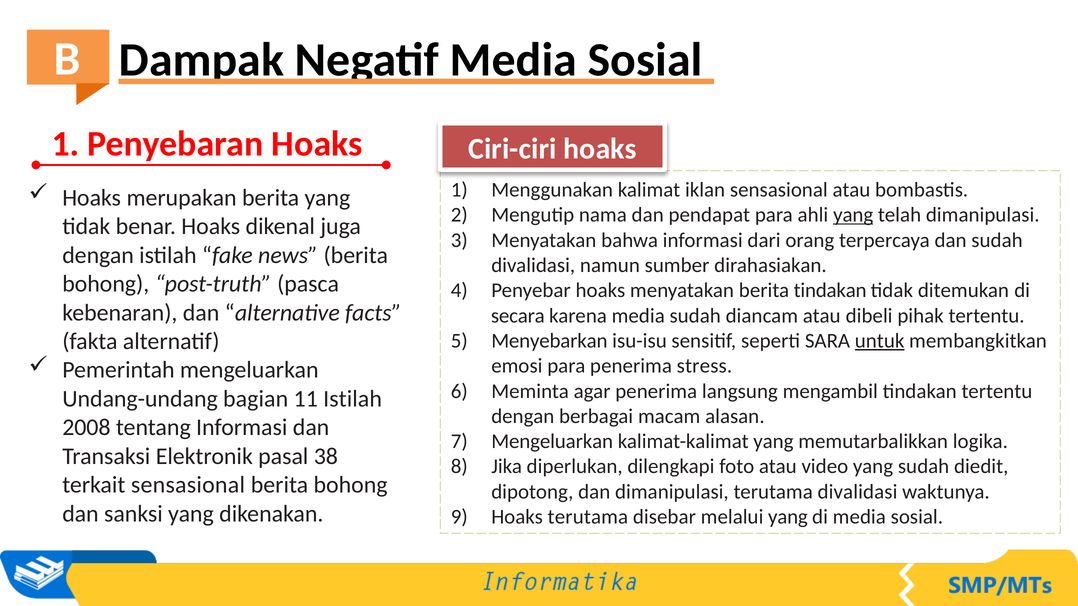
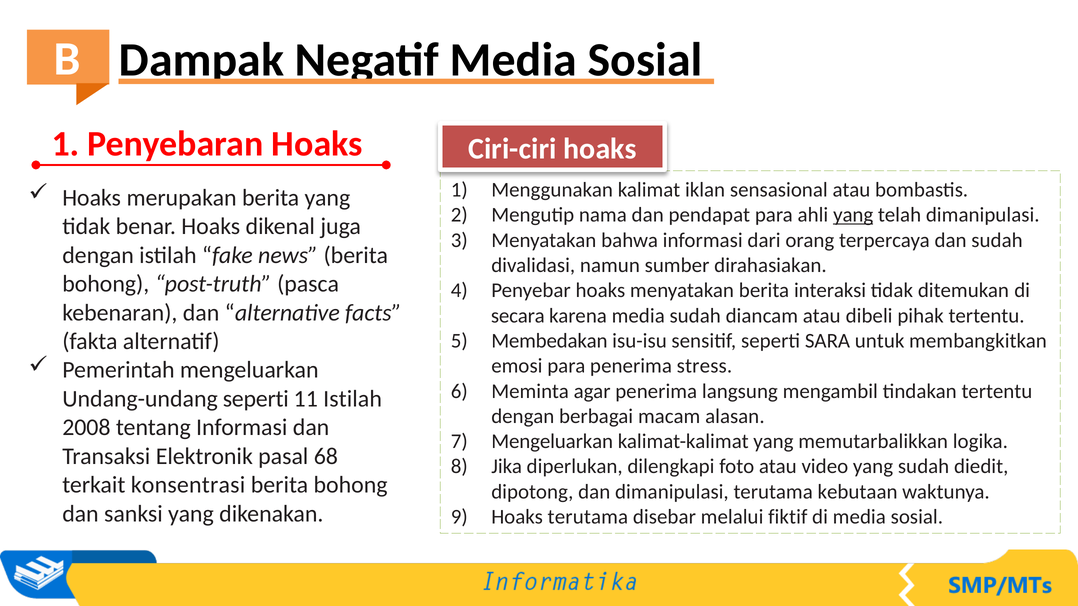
berita tindakan: tindakan -> interaksi
Menyebarkan: Menyebarkan -> Membedakan
untuk underline: present -> none
Undang-undang bagian: bagian -> seperti
38: 38 -> 68
terkait sensasional: sensasional -> konsentrasi
terutama divalidasi: divalidasi -> kebutaan
melalui yang: yang -> fiktif
